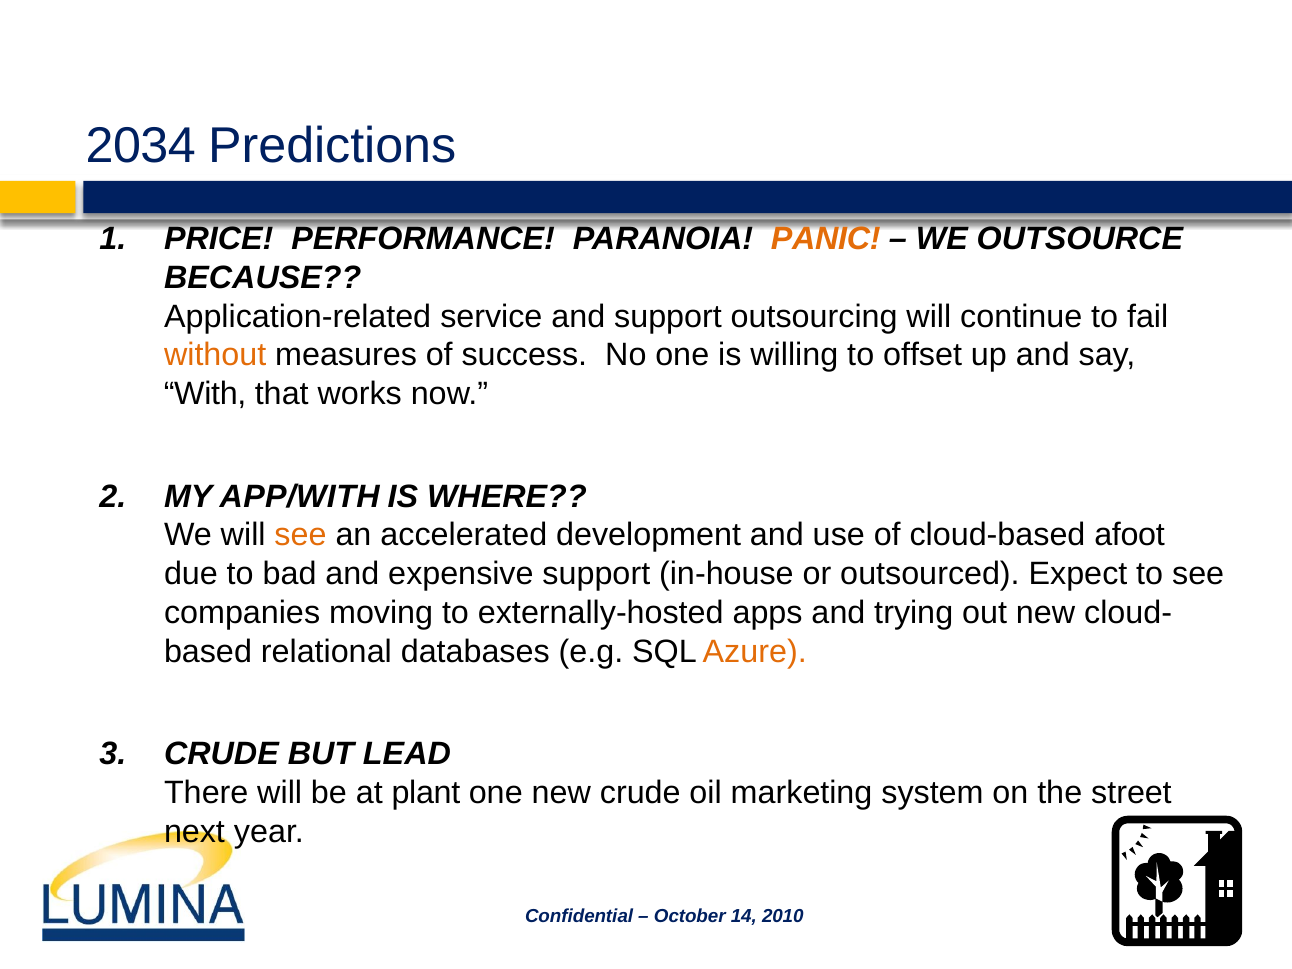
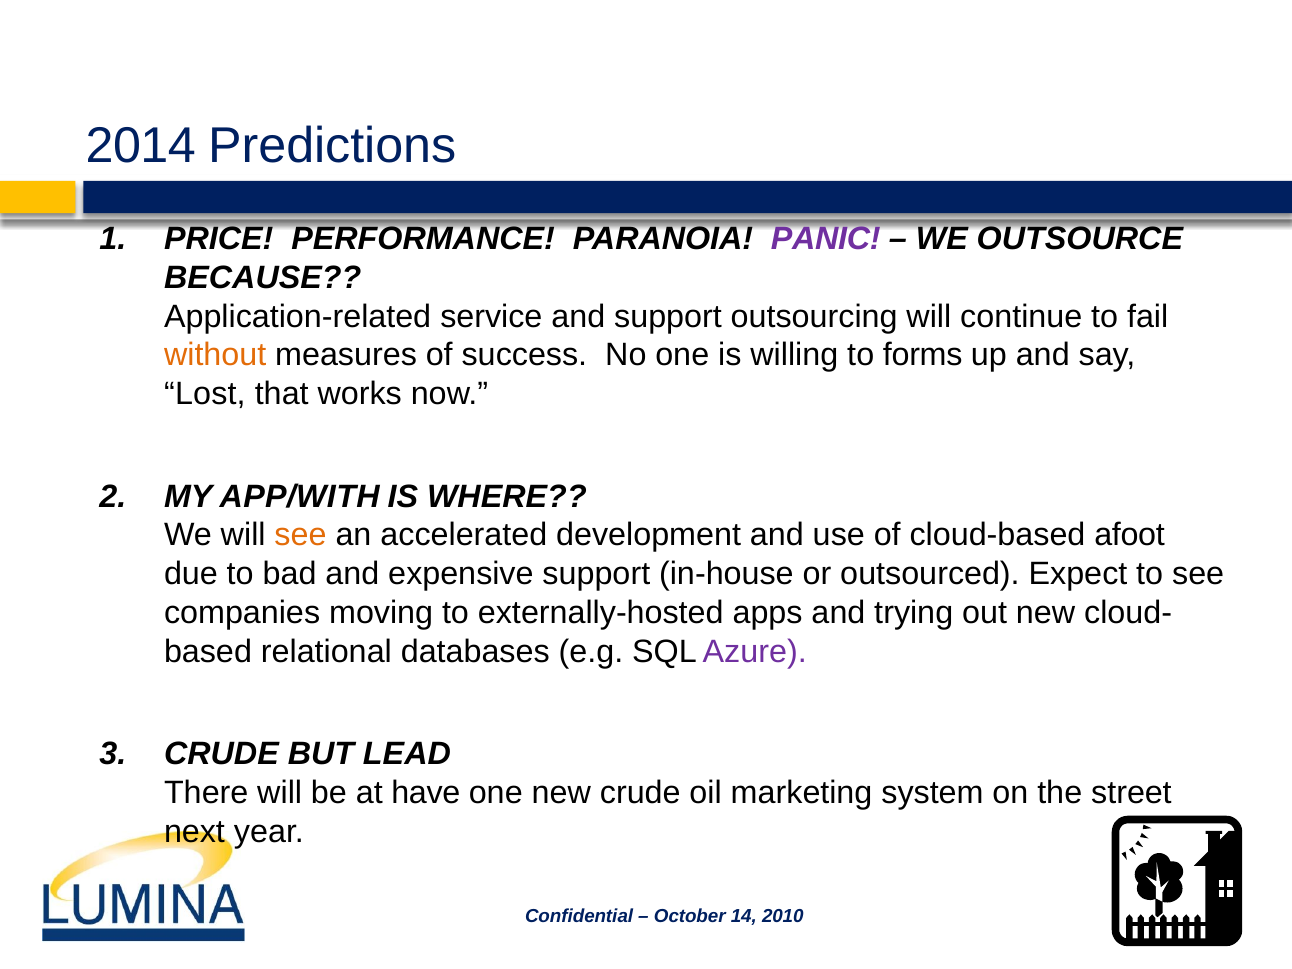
2034: 2034 -> 2014
PANIC colour: orange -> purple
offset: offset -> forms
With: With -> Lost
Azure colour: orange -> purple
plant: plant -> have
